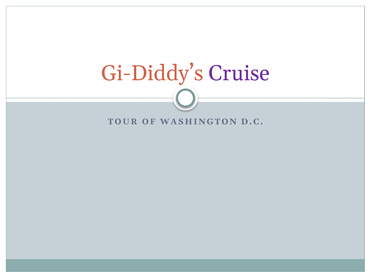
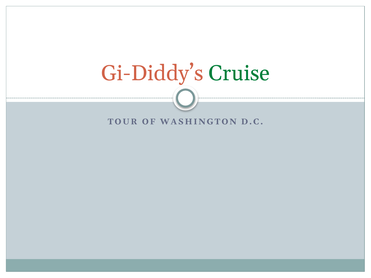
Cruise colour: purple -> green
